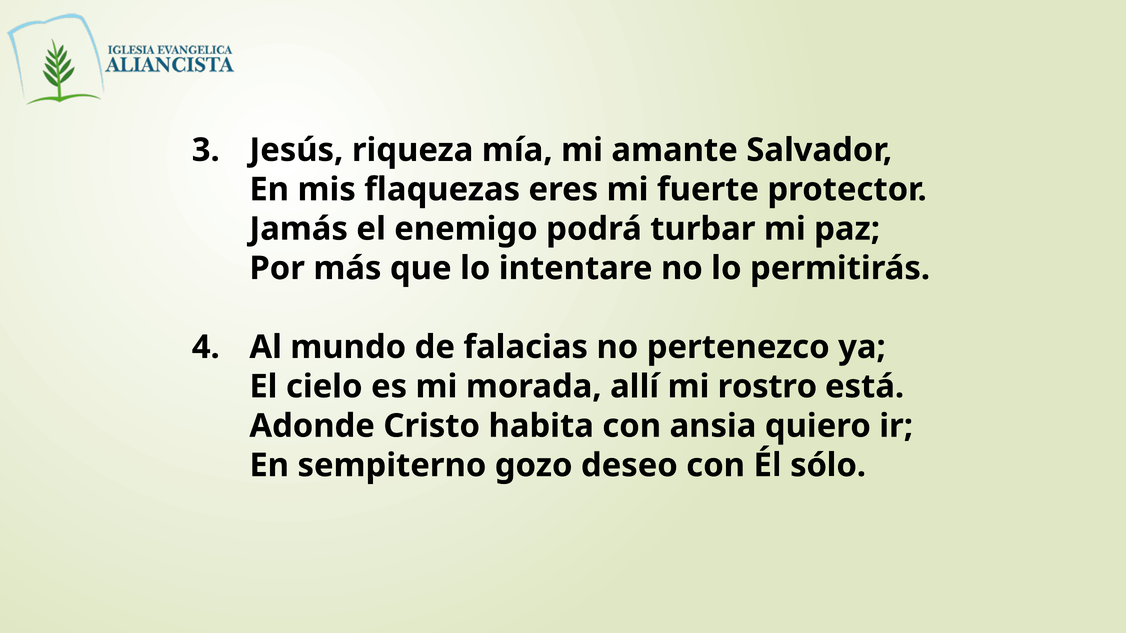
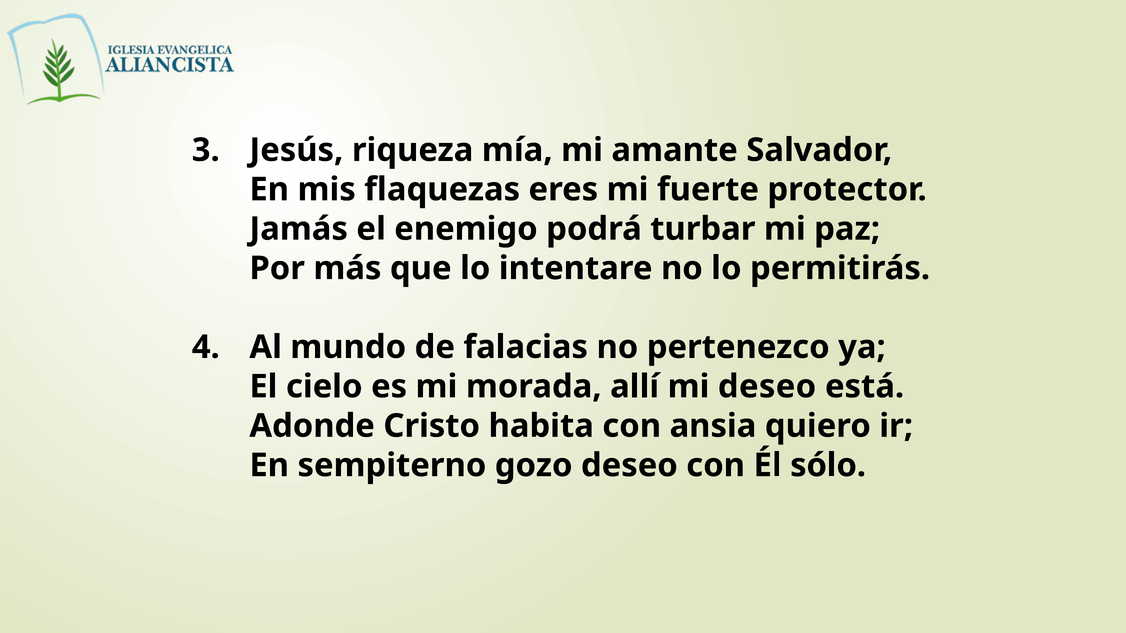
mi rostro: rostro -> deseo
